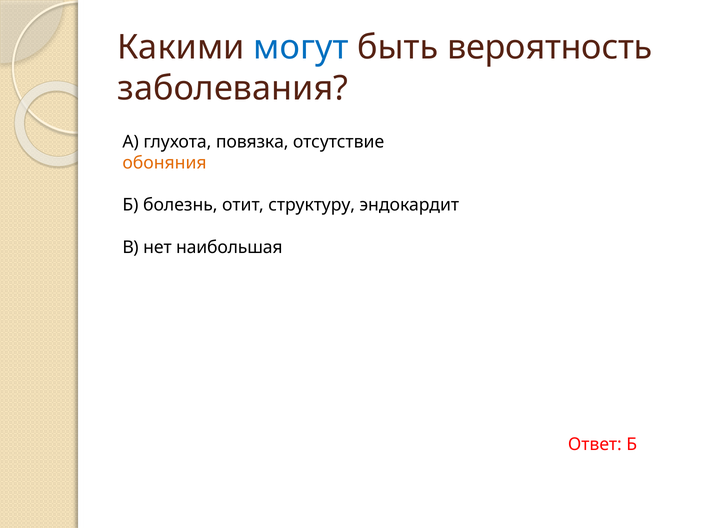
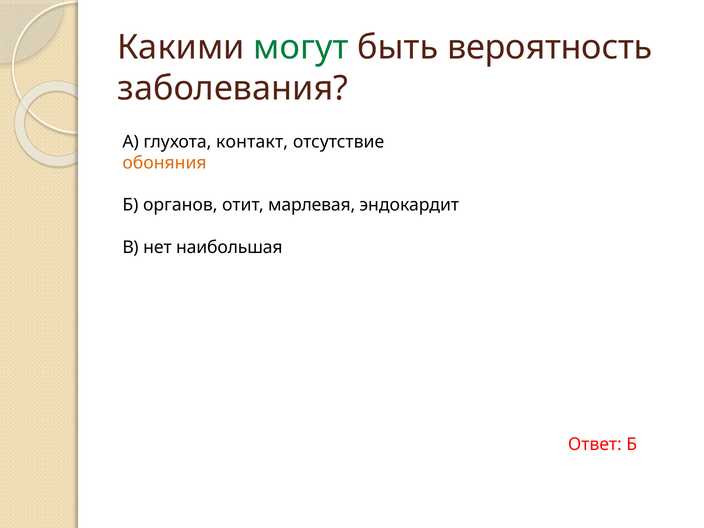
могут colour: blue -> green
повязка: повязка -> контакт
болезнь: болезнь -> органов
структуру: структуру -> марлевая
